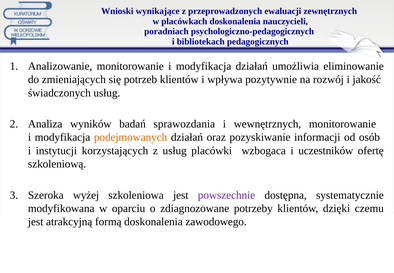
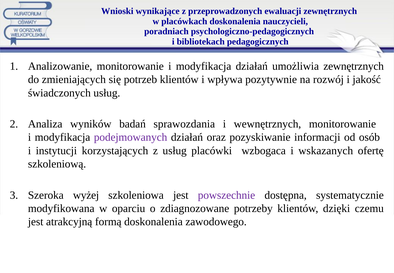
umożliwia eliminowanie: eliminowanie -> zewnętrznych
podejmowanych colour: orange -> purple
uczestników: uczestników -> wskazanych
